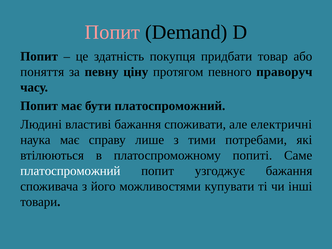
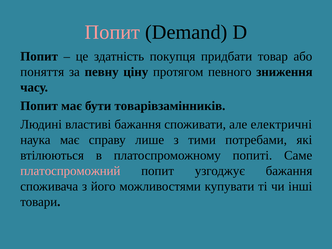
праворуч: праворуч -> зниження
бути платоспроможний: платоспроможний -> товарівзамінників
платоспроможний at (70, 171) colour: white -> pink
